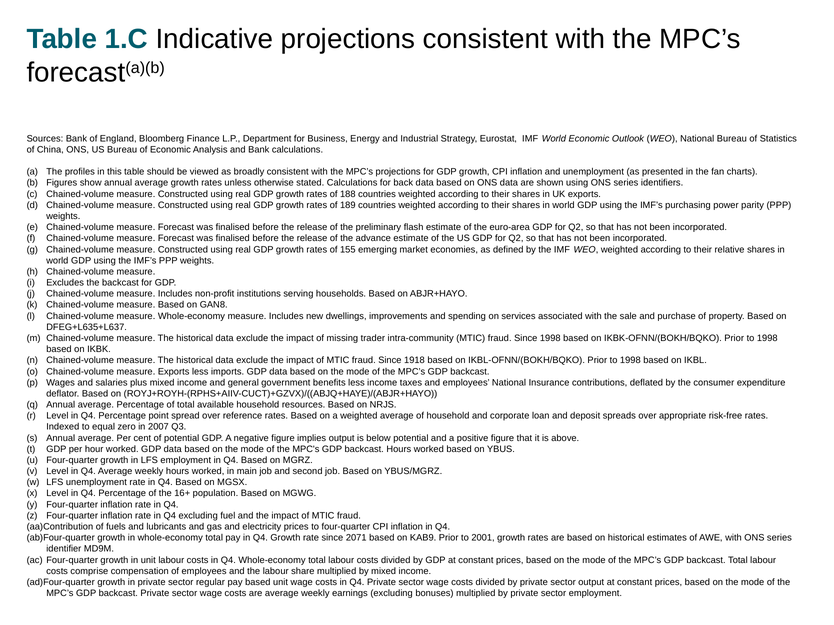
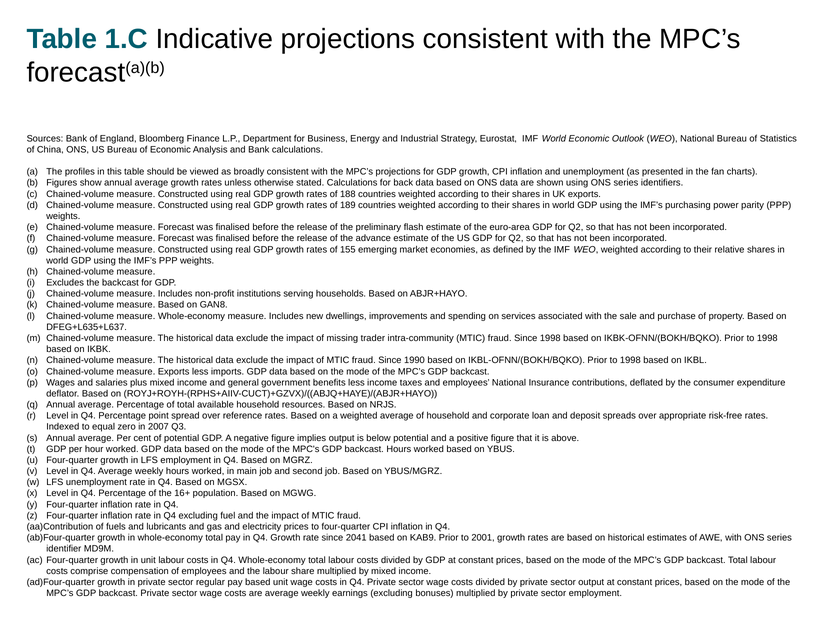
1918: 1918 -> 1990
2071: 2071 -> 2041
